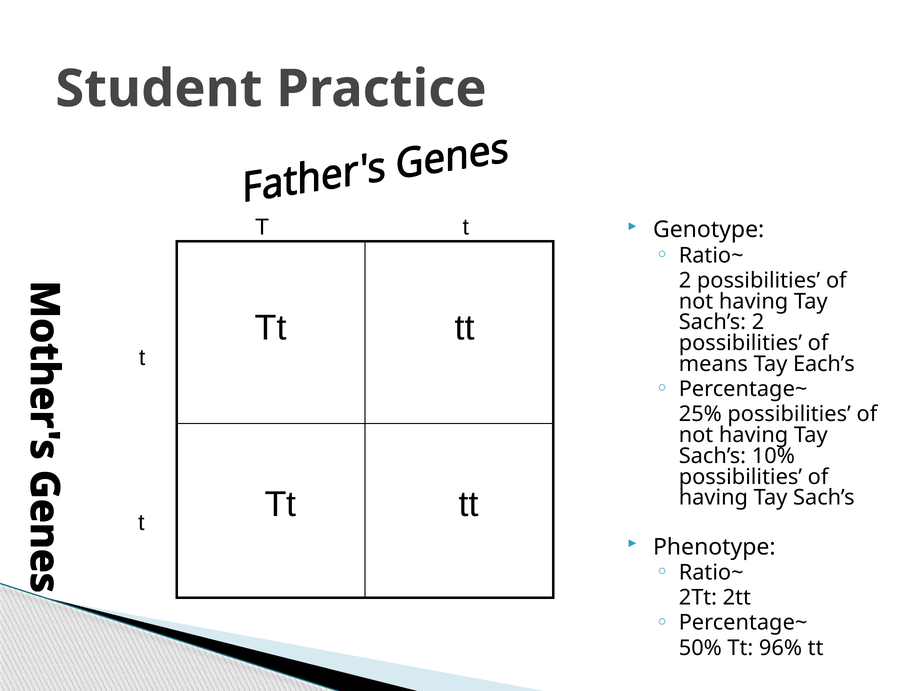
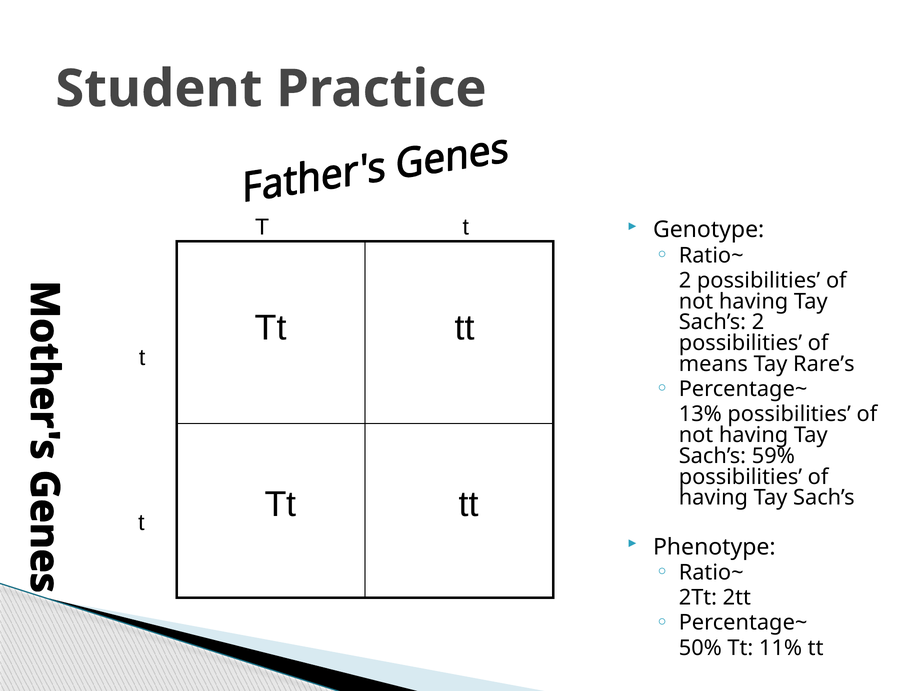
Each’s: Each’s -> Rare’s
25%: 25% -> 13%
10%: 10% -> 59%
96%: 96% -> 11%
